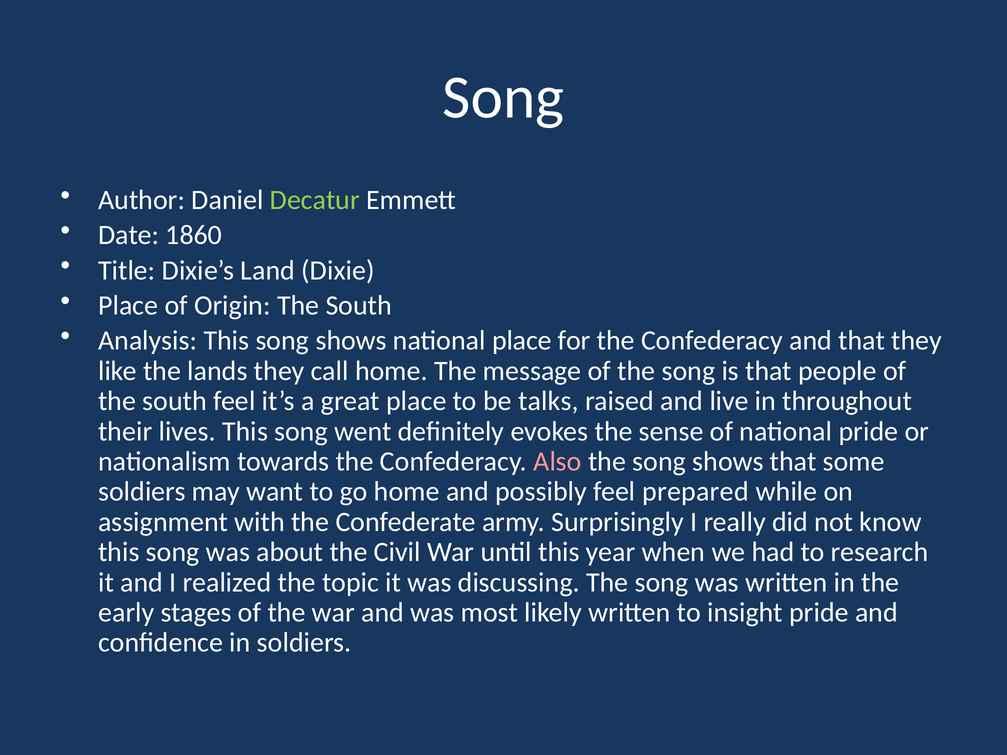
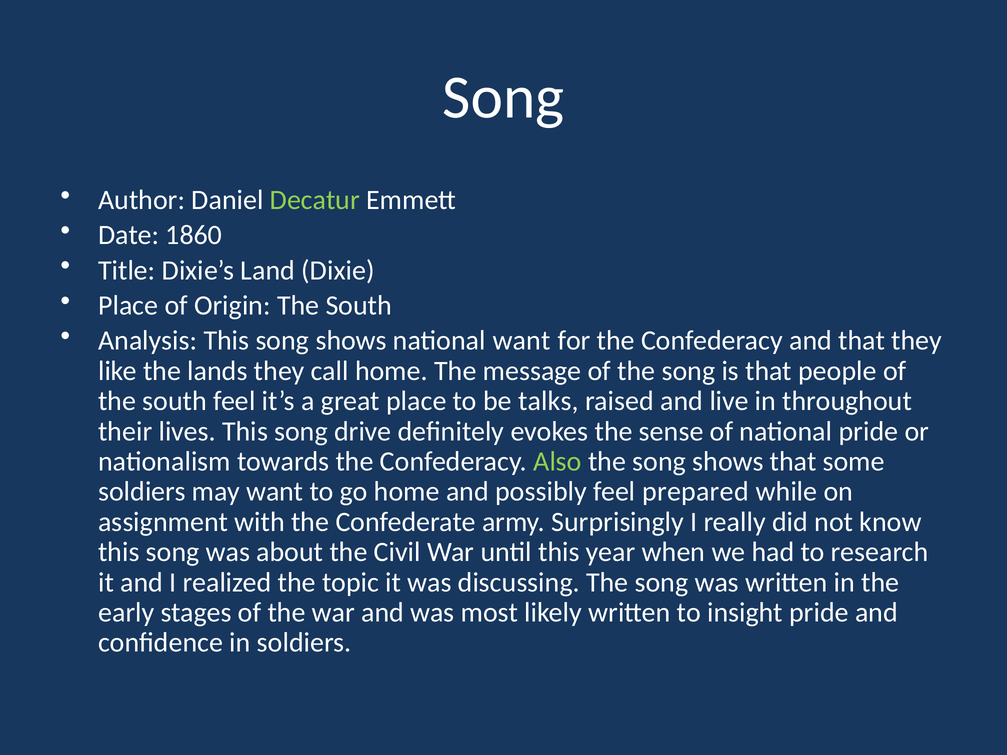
national place: place -> want
went: went -> drive
Also colour: pink -> light green
